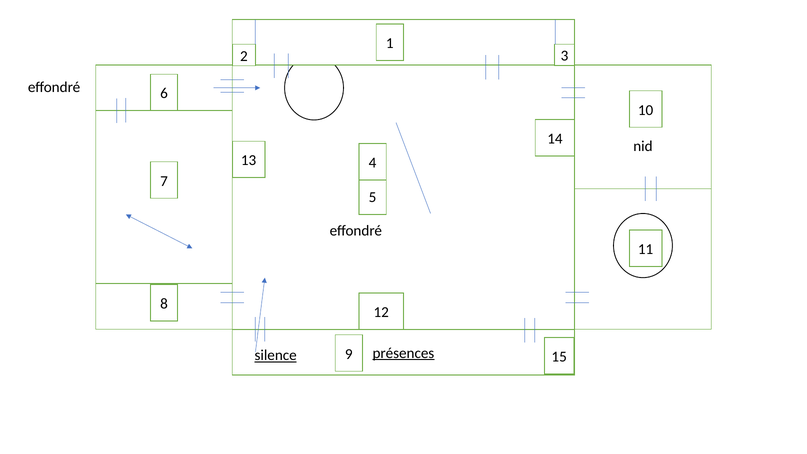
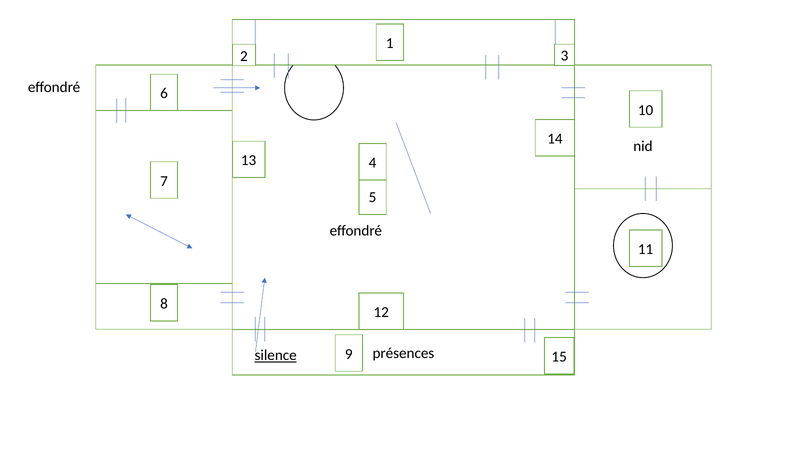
présences underline: present -> none
